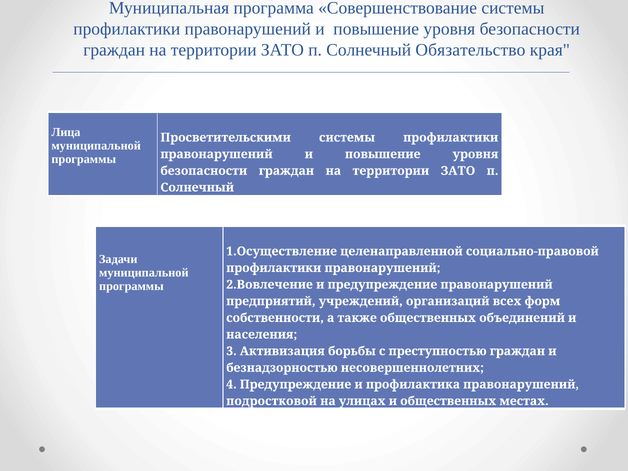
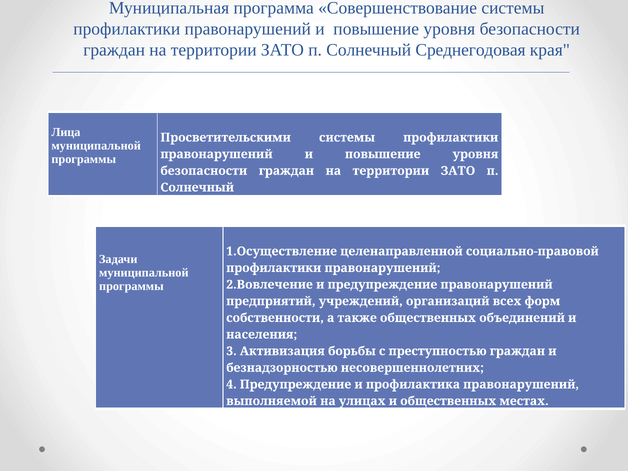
Обязательство: Обязательство -> Среднегодовая
подростковой: подростковой -> выполняемой
